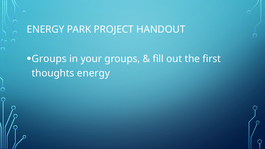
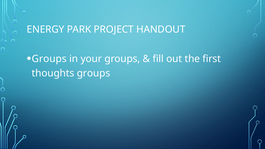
thoughts energy: energy -> groups
